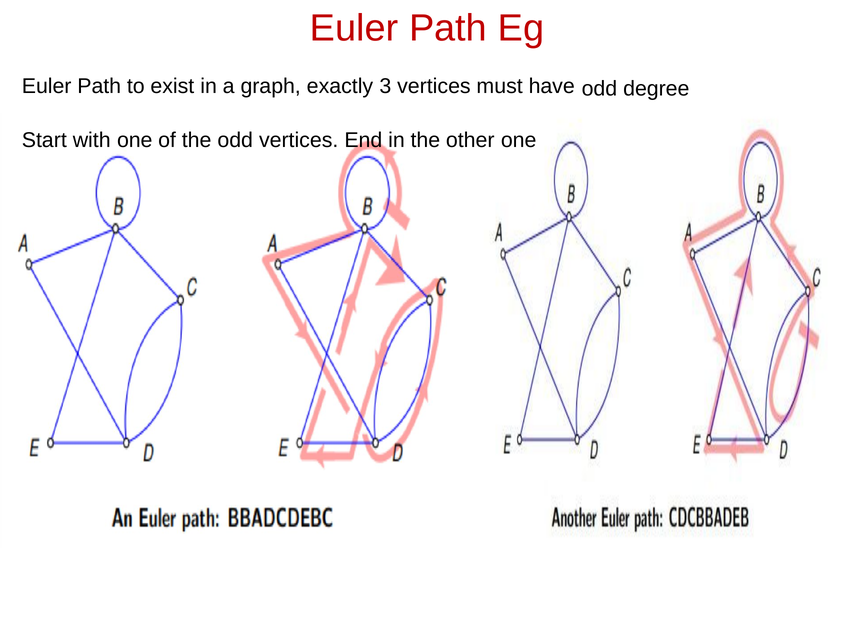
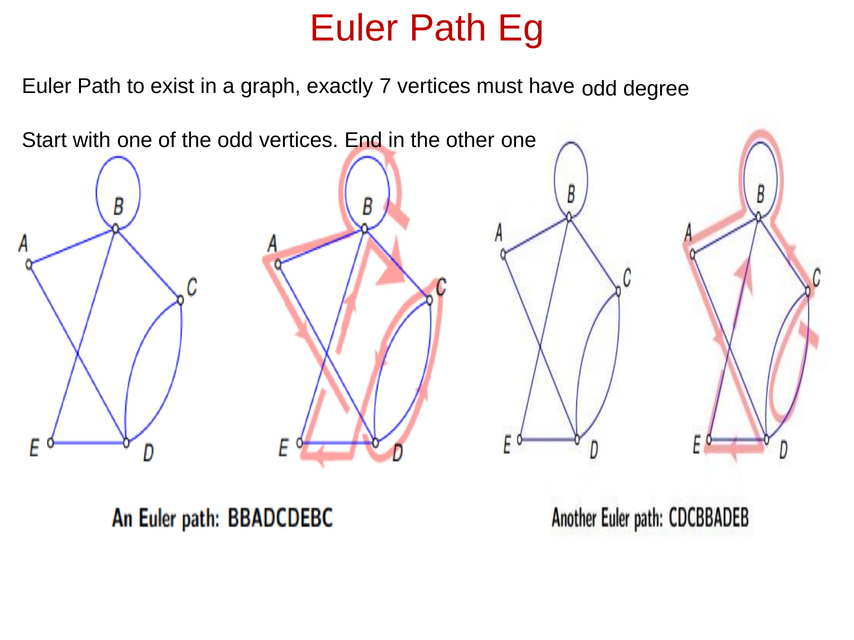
3: 3 -> 7
